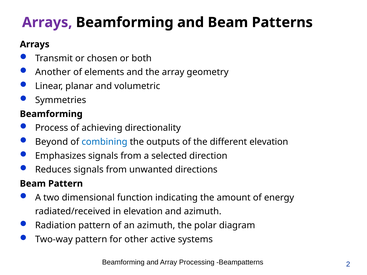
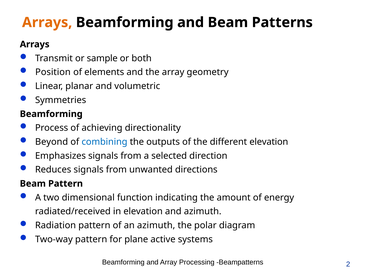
Arrays at (47, 22) colour: purple -> orange
chosen: chosen -> sample
Another: Another -> Position
other: other -> plane
